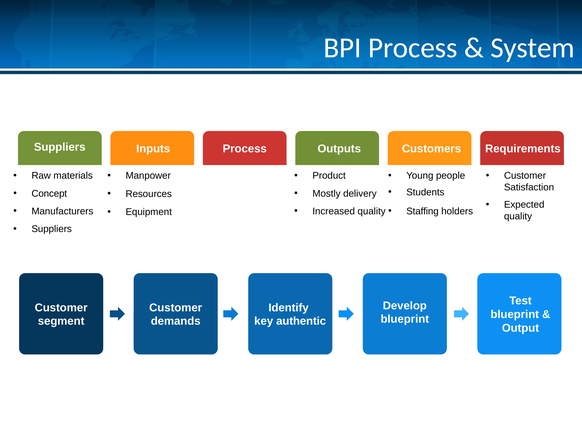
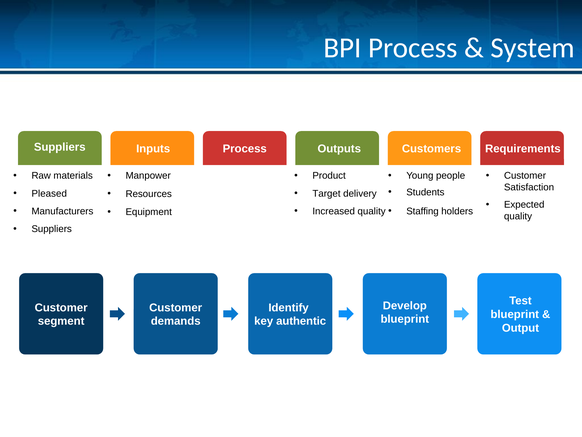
Mostly: Mostly -> Target
Concept: Concept -> Pleased
